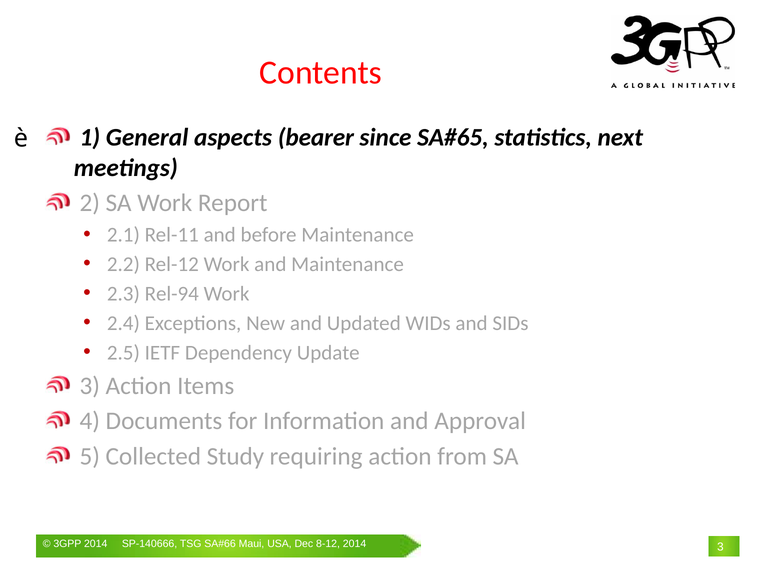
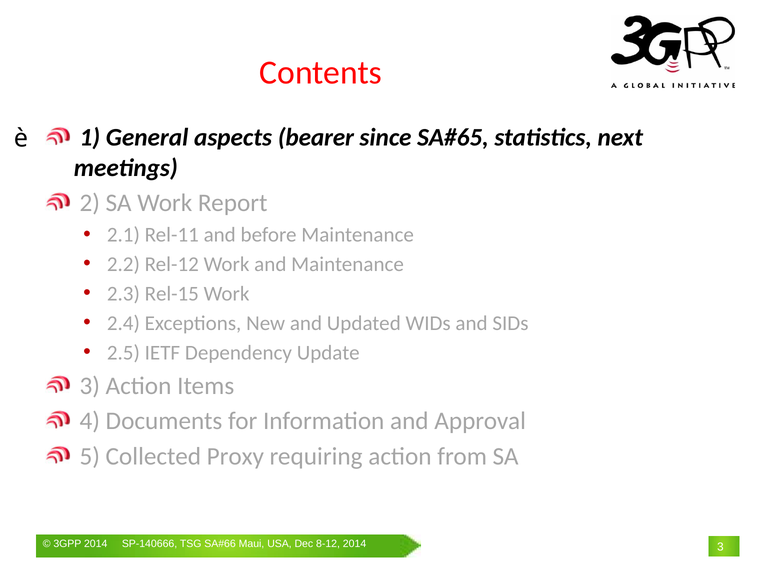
Rel-94: Rel-94 -> Rel-15
Study: Study -> Proxy
